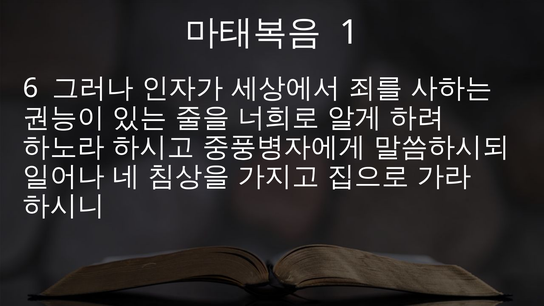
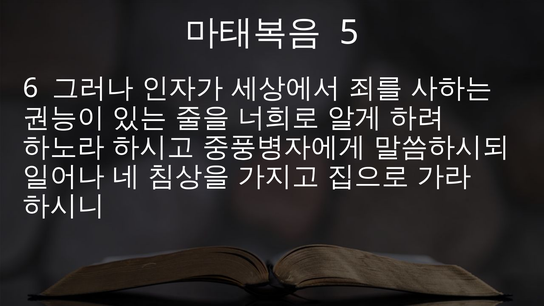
1: 1 -> 5
